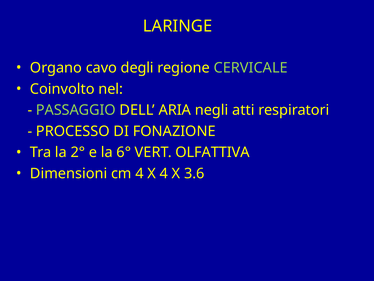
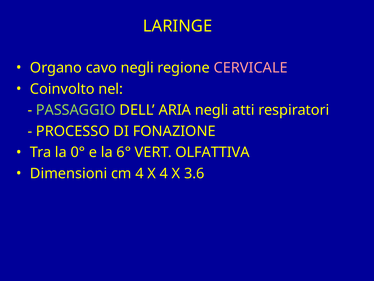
cavo degli: degli -> negli
CERVICALE colour: light green -> pink
2°: 2° -> 0°
